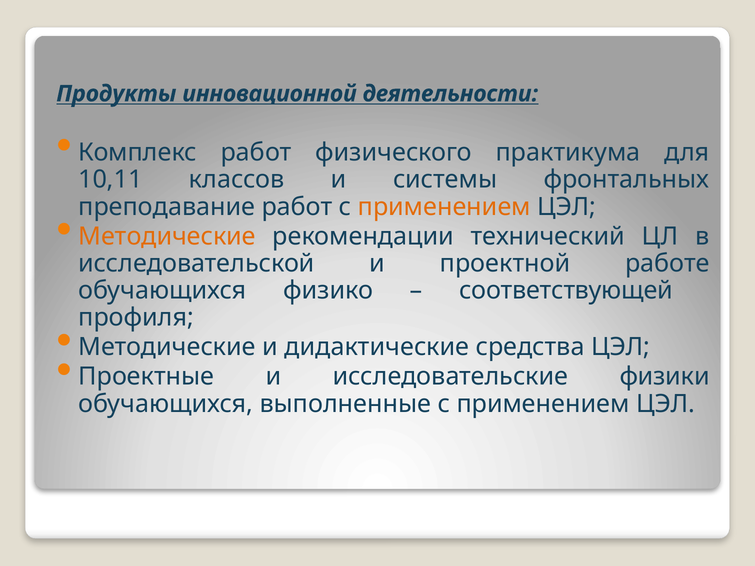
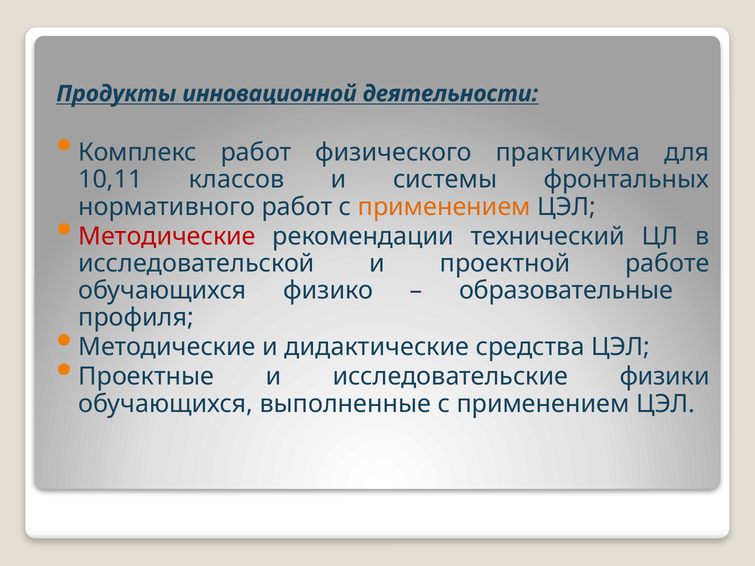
преподавание: преподавание -> нормативного
Методические at (167, 236) colour: orange -> red
соответствующей: соответствующей -> образовательные
